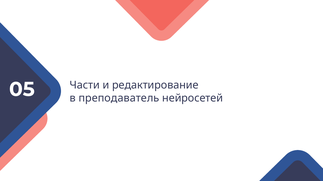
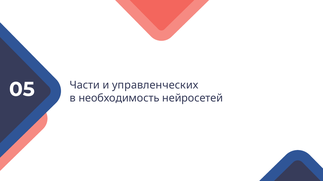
редактирование: редактирование -> управленческих
преподаватель: преподаватель -> необходимость
